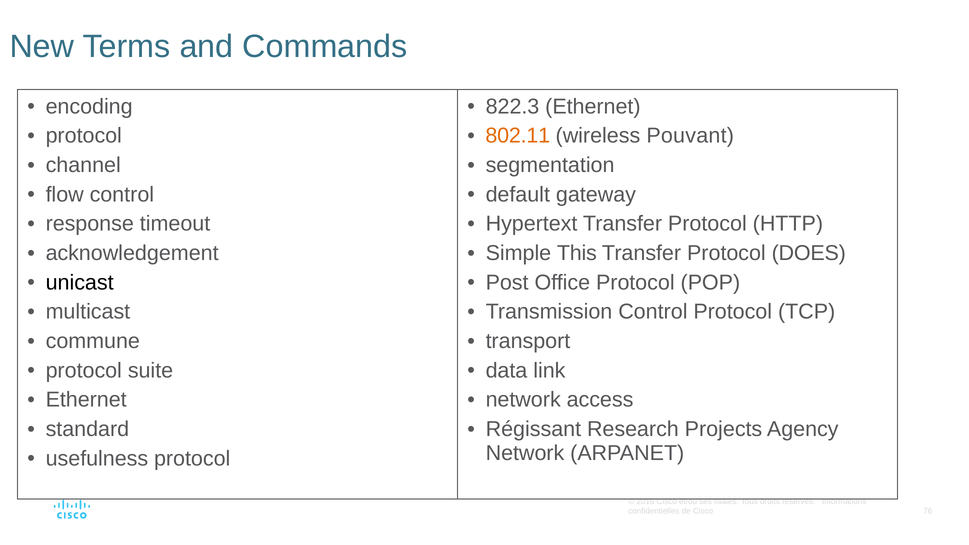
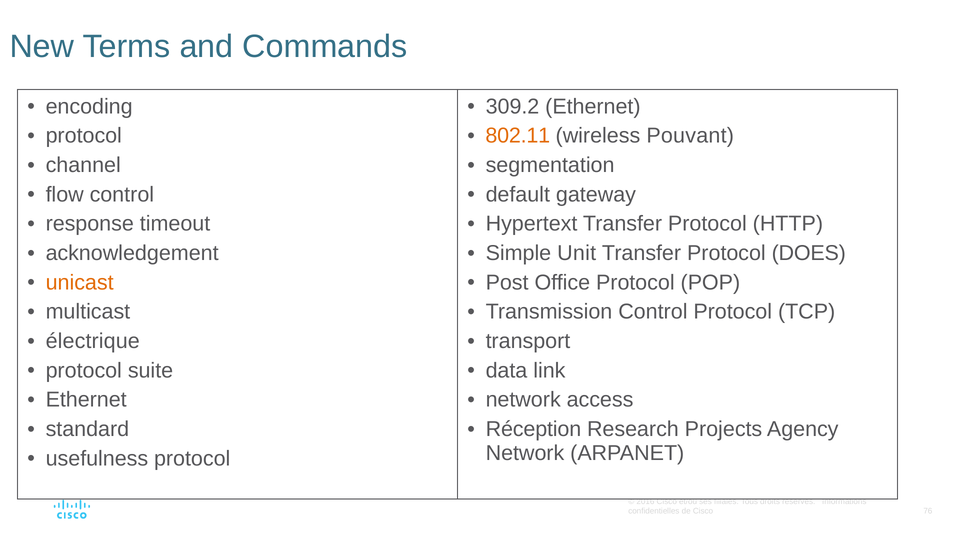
822.3: 822.3 -> 309.2
This: This -> Unit
unicast colour: black -> orange
commune: commune -> électrique
Régissant: Régissant -> Réception
